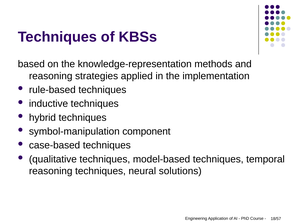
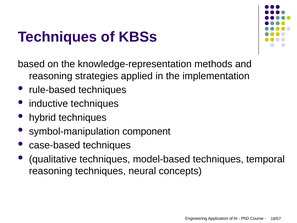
solutions: solutions -> concepts
